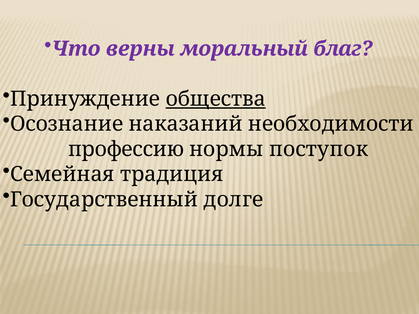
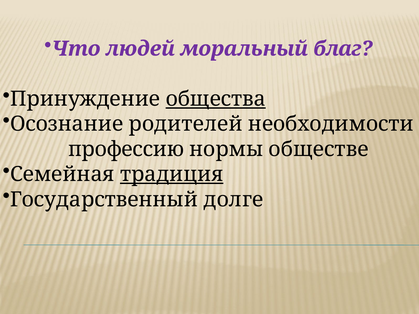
верны: верны -> людей
наказаний: наказаний -> родителей
поступок: поступок -> обществе
традиция underline: none -> present
